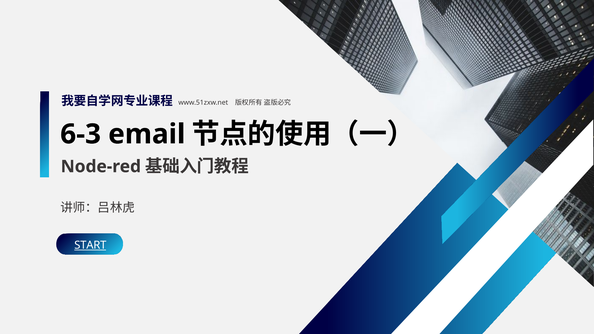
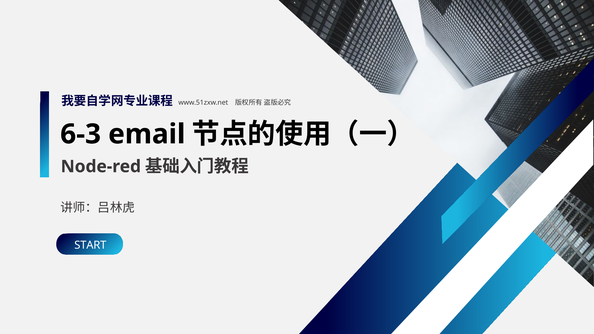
START underline: present -> none
